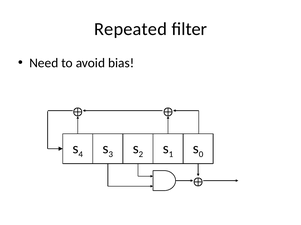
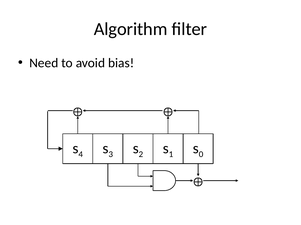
Repeated: Repeated -> Algorithm
